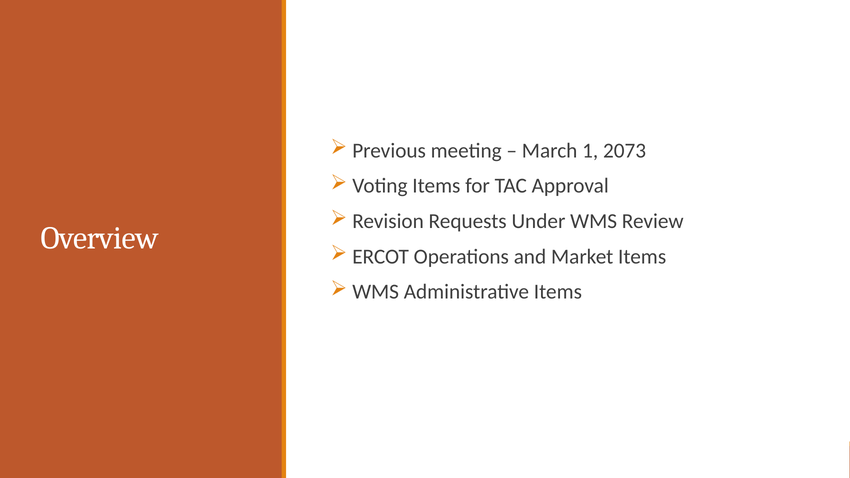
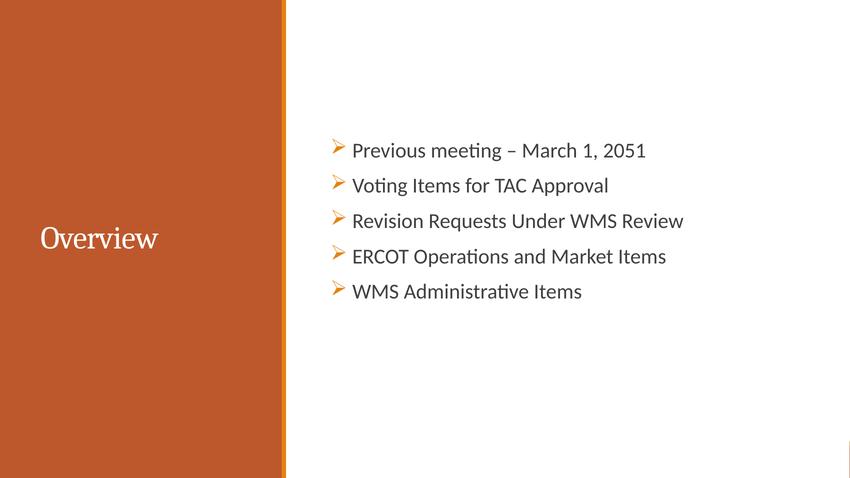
2073: 2073 -> 2051
